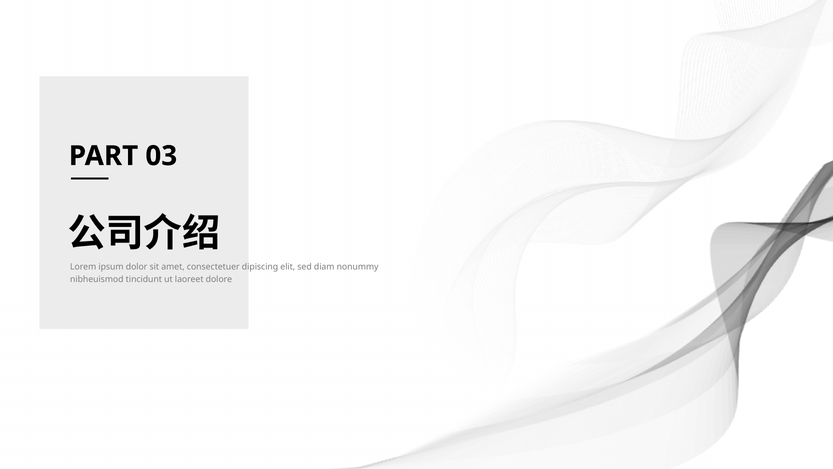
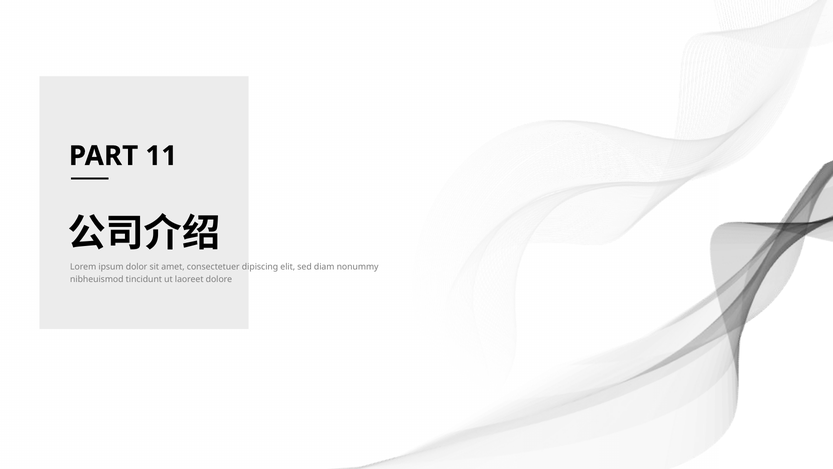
03: 03 -> 11
